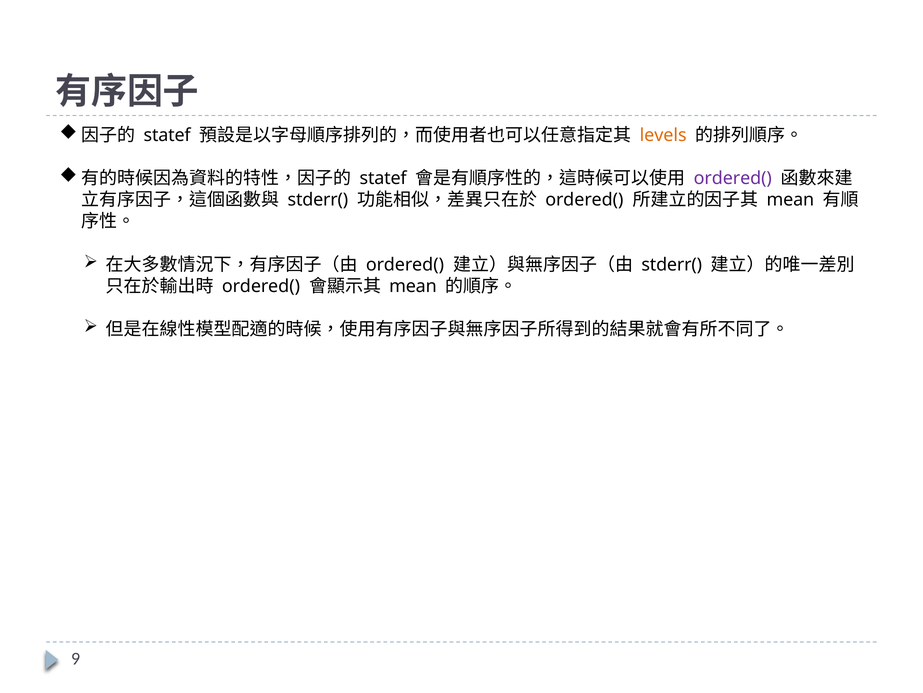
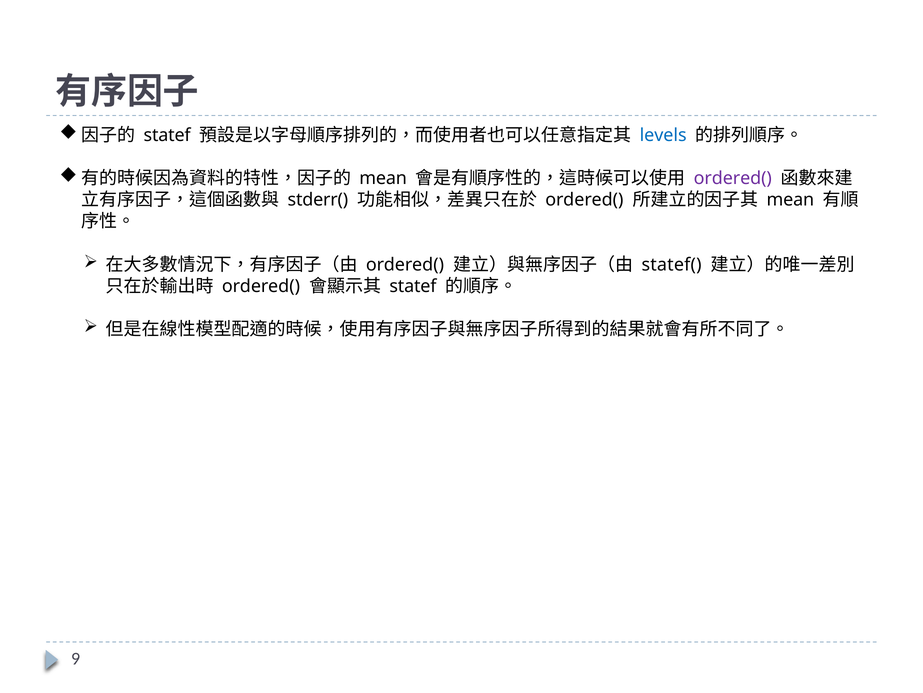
levels colour: orange -> blue
statef at (383, 178): statef -> mean
stderr( at (672, 264): stderr( -> statef(
mean at (413, 286): mean -> statef
